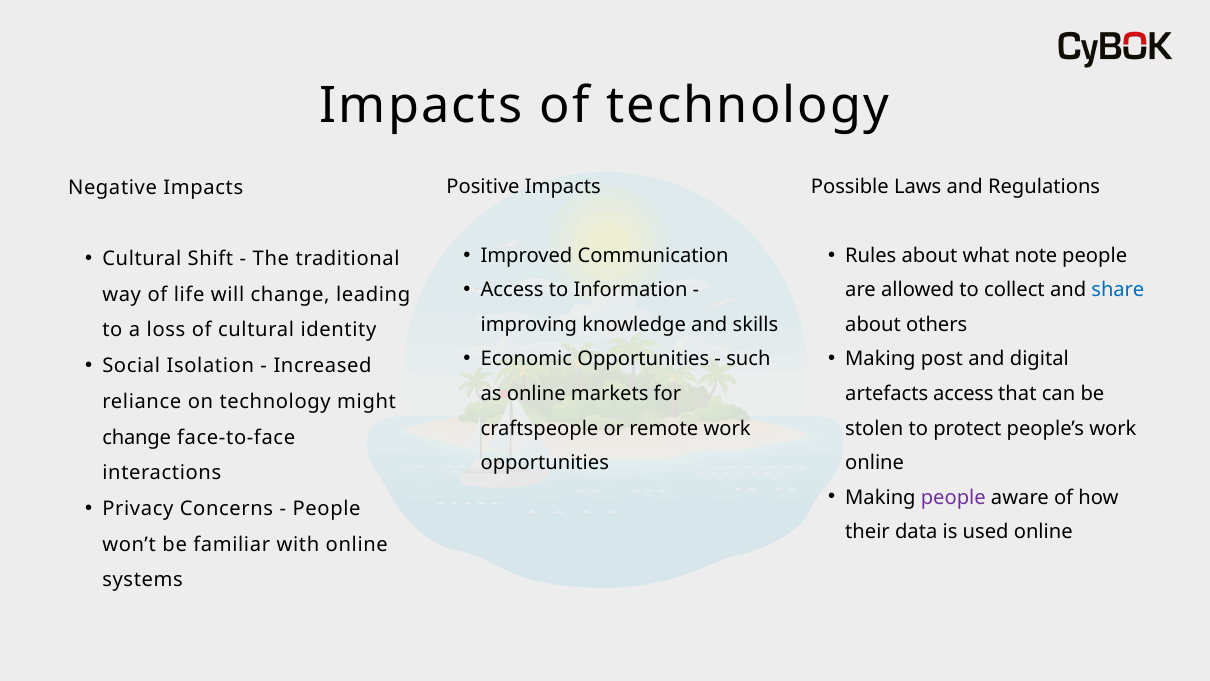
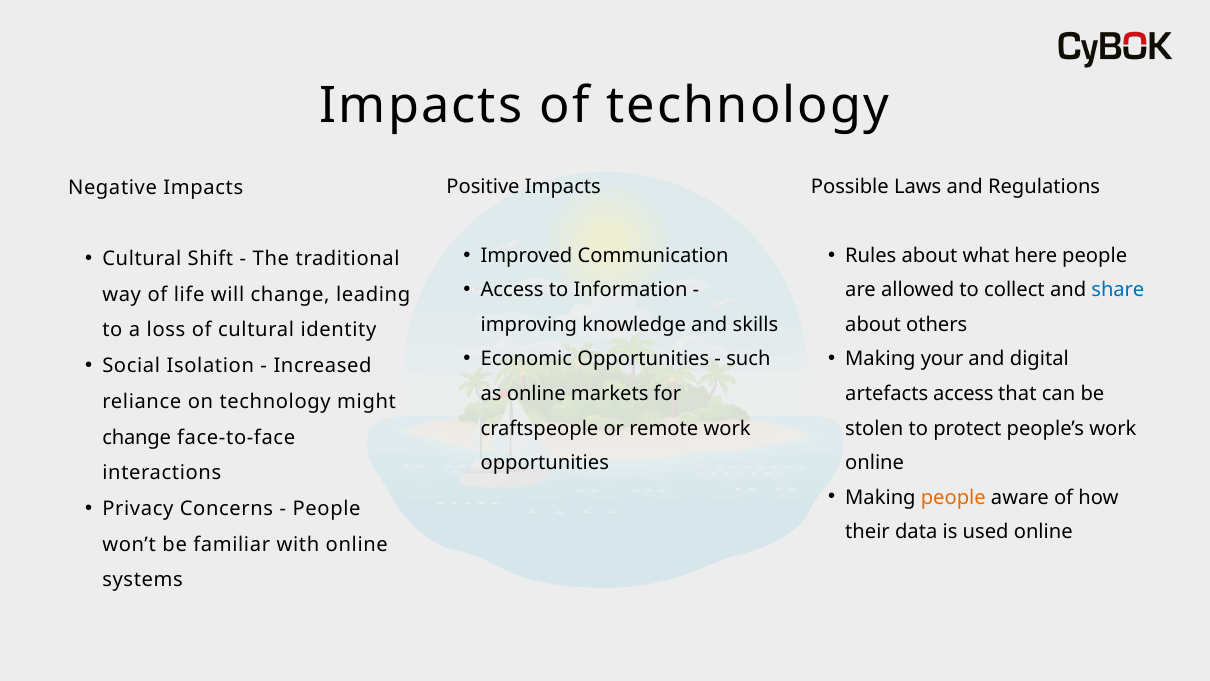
note: note -> here
post: post -> your
people at (953, 497) colour: purple -> orange
